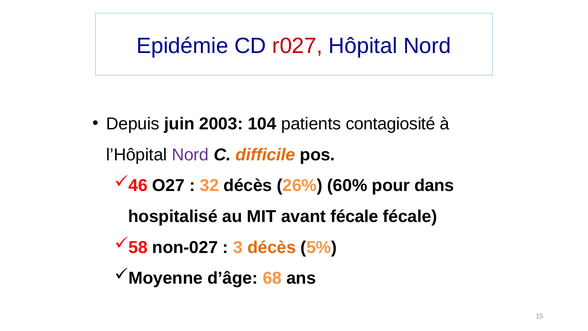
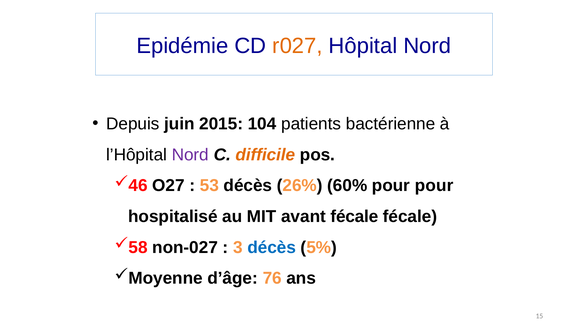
r027 colour: red -> orange
2003: 2003 -> 2015
contagiosité: contagiosité -> bactérienne
32: 32 -> 53
pour dans: dans -> pour
décès at (272, 247) colour: orange -> blue
68: 68 -> 76
